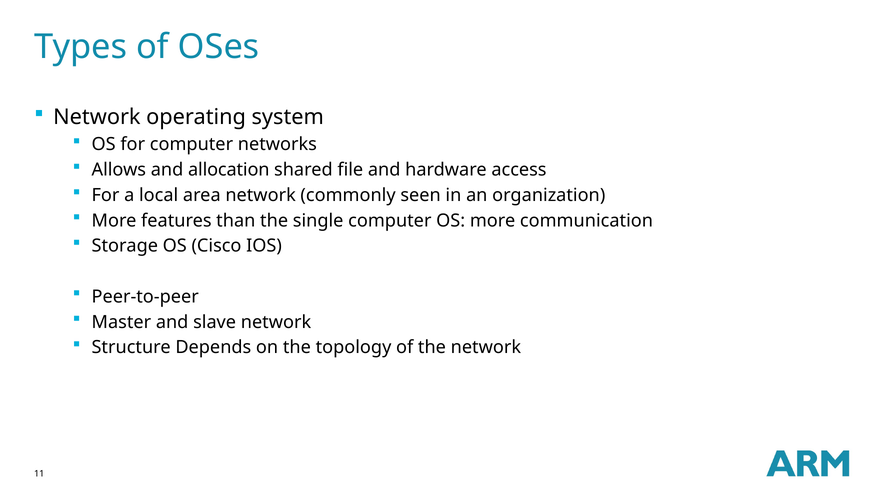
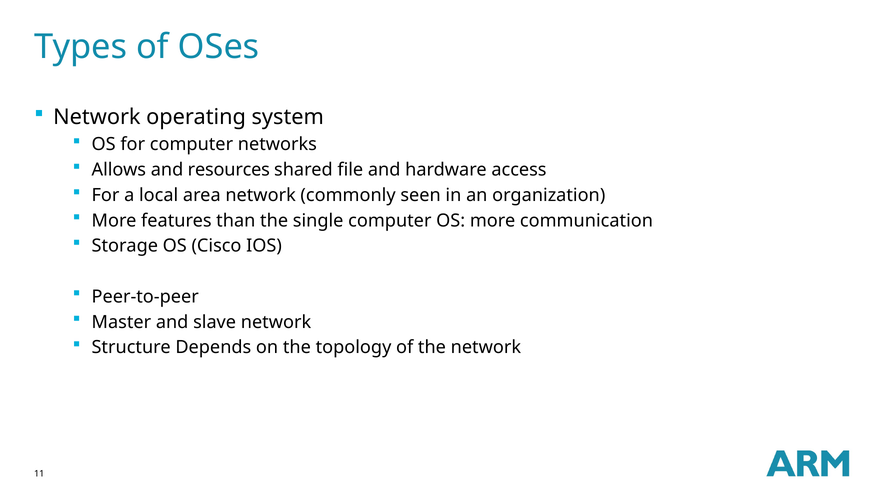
allocation: allocation -> resources
